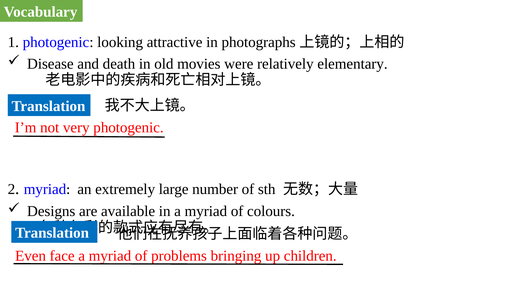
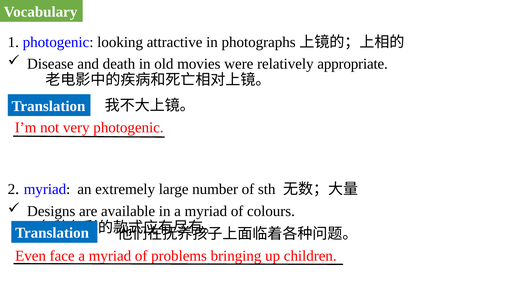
elementary: elementary -> appropriate
